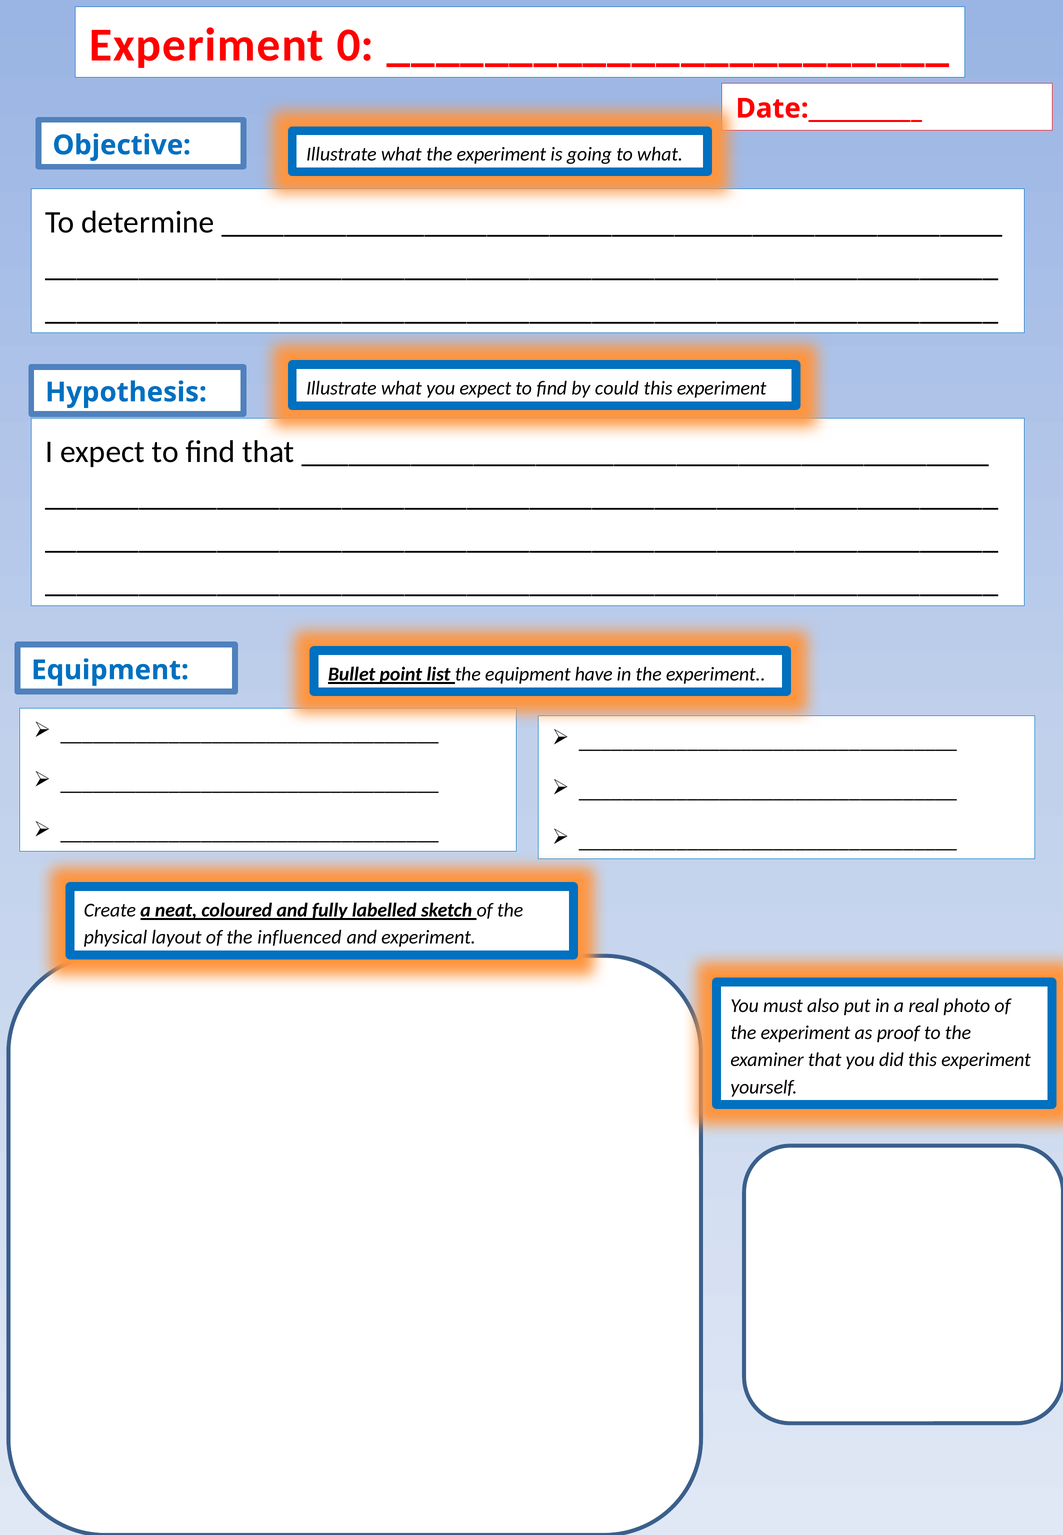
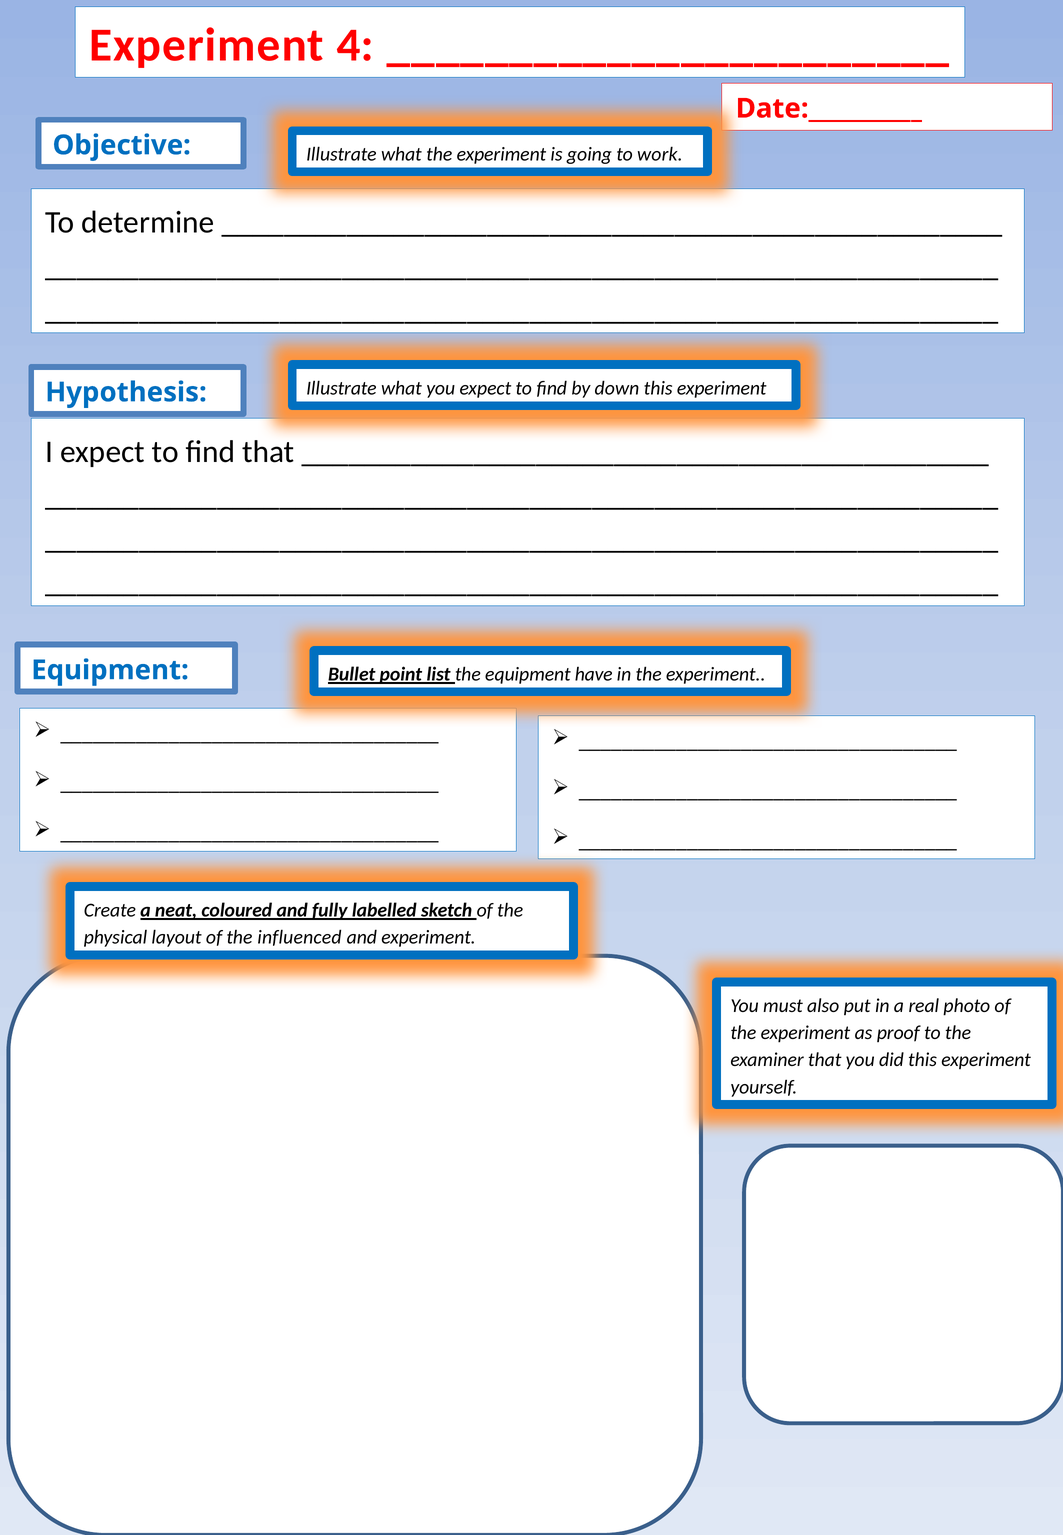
0: 0 -> 4
to what: what -> work
could: could -> down
